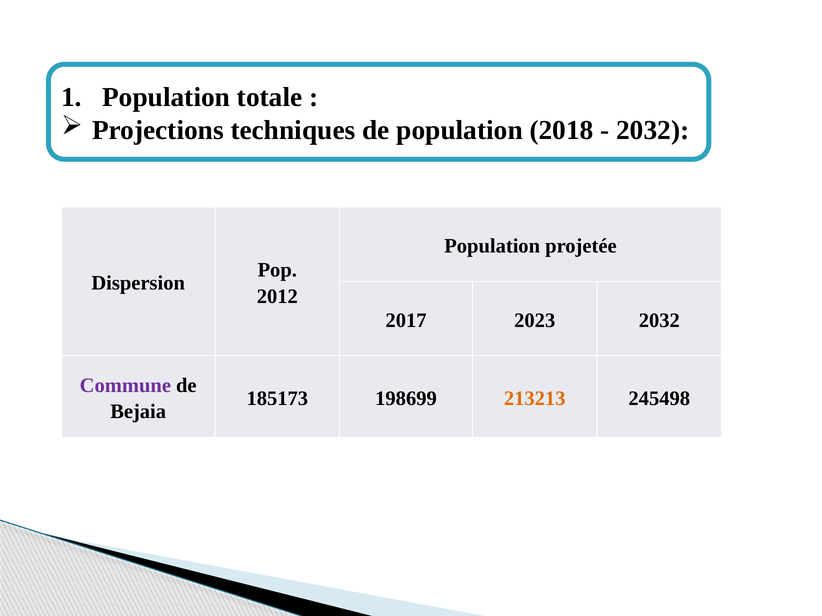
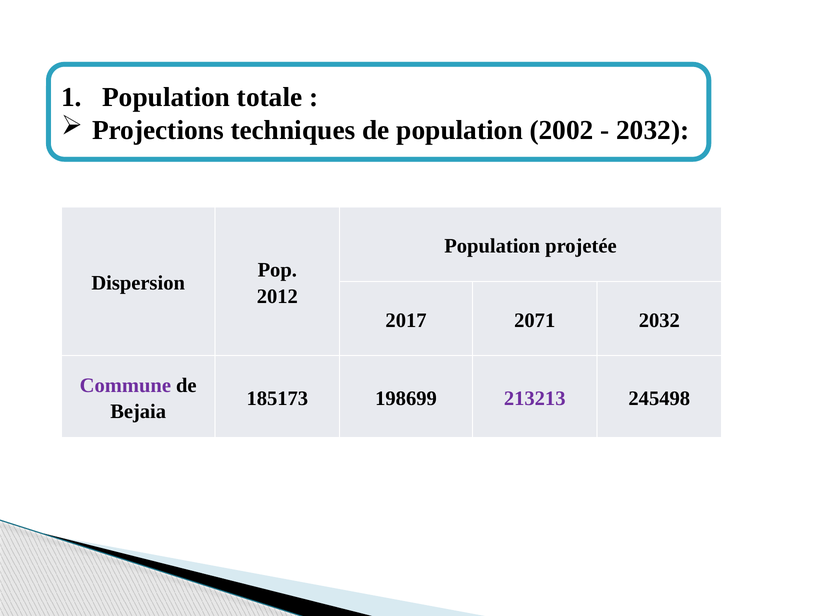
2018: 2018 -> 2002
2023: 2023 -> 2071
213213 colour: orange -> purple
